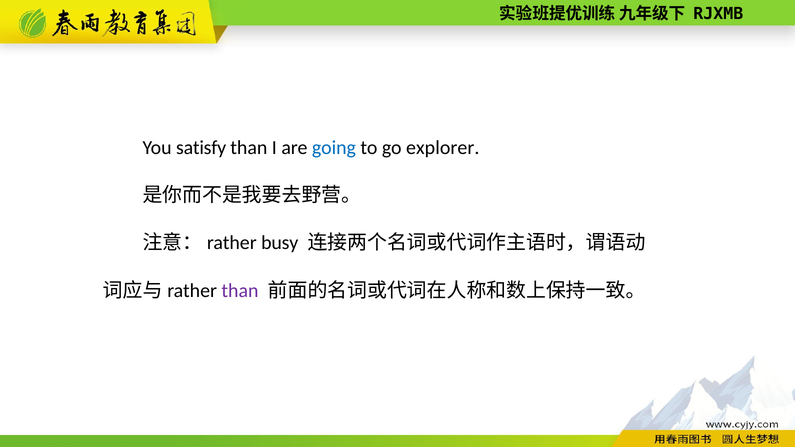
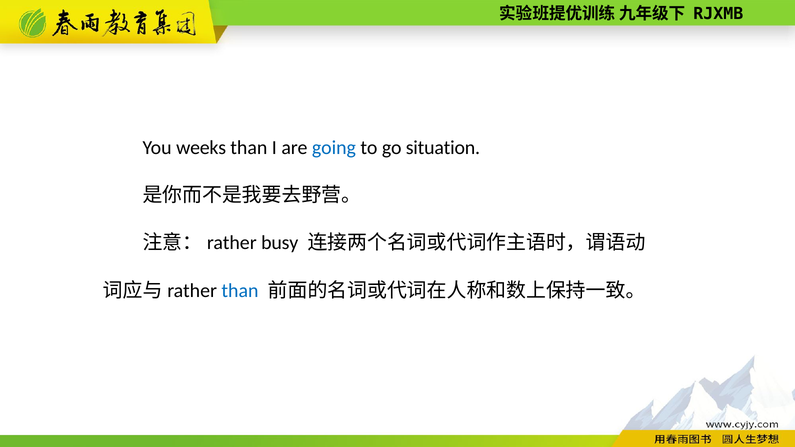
satisfy: satisfy -> weeks
explorer: explorer -> situation
than at (240, 291) colour: purple -> blue
